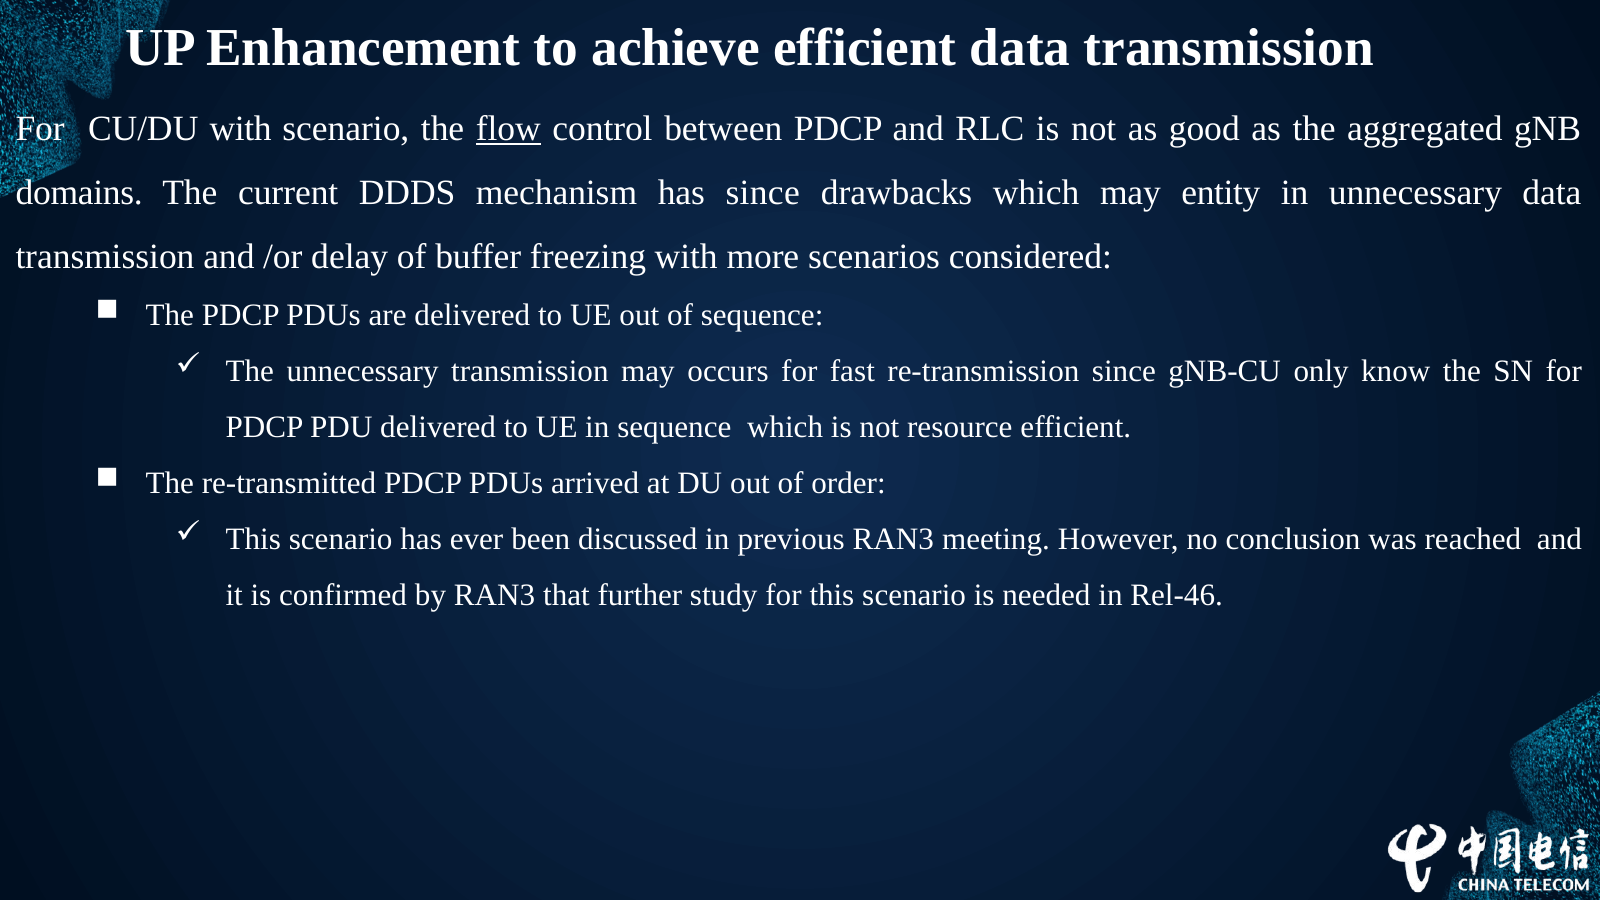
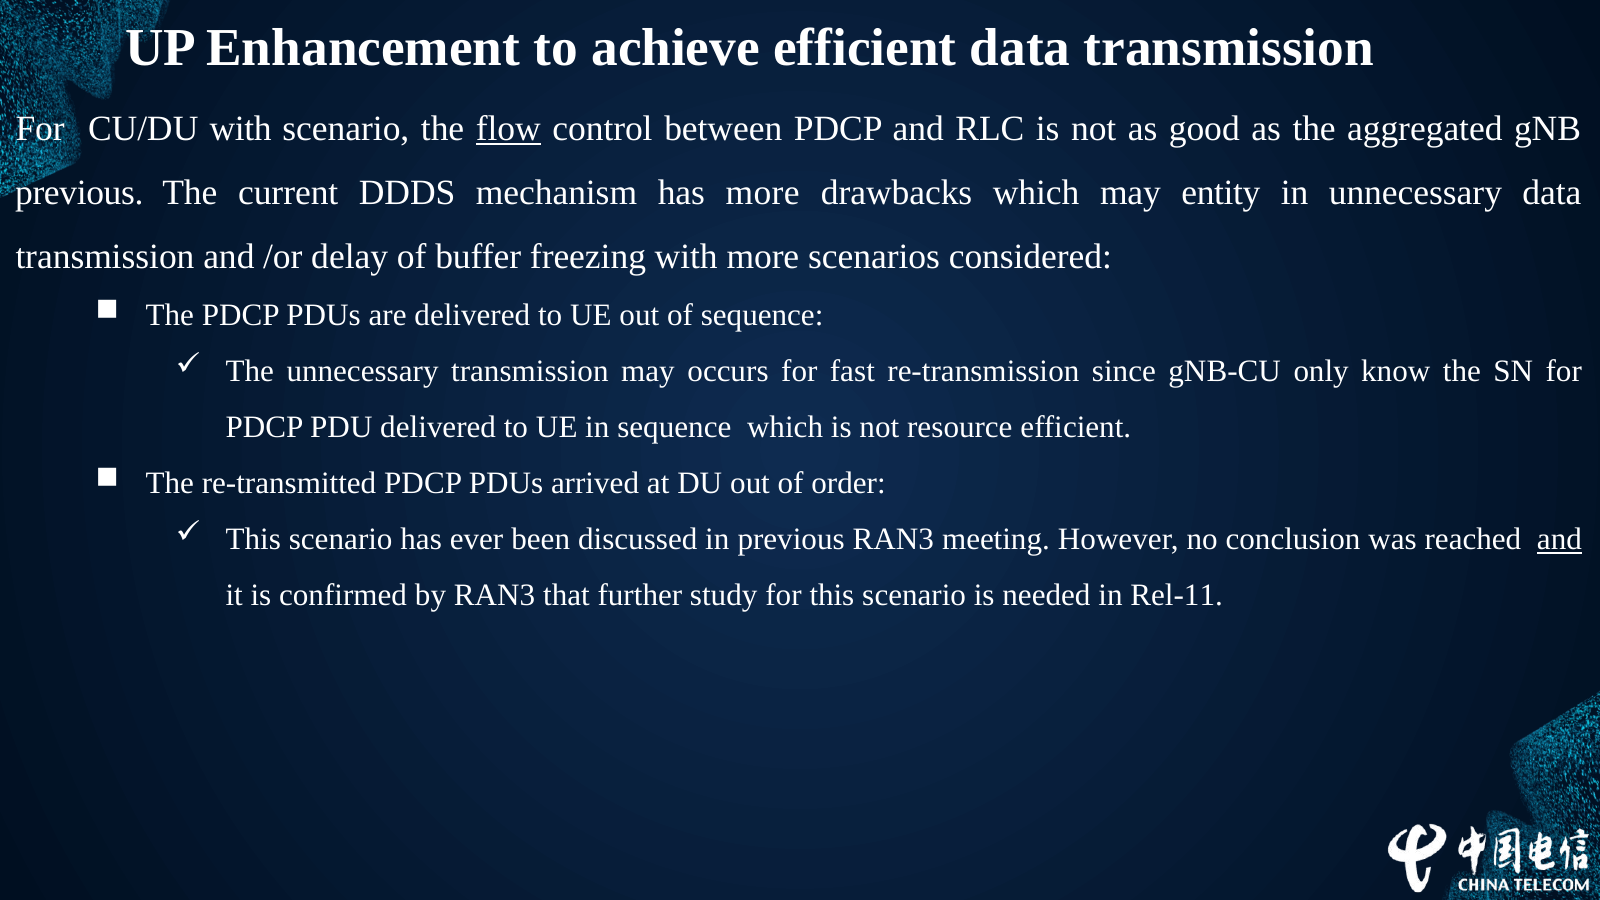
domains at (79, 193): domains -> previous
has since: since -> more
and at (1559, 539) underline: none -> present
Rel-46: Rel-46 -> Rel-11
